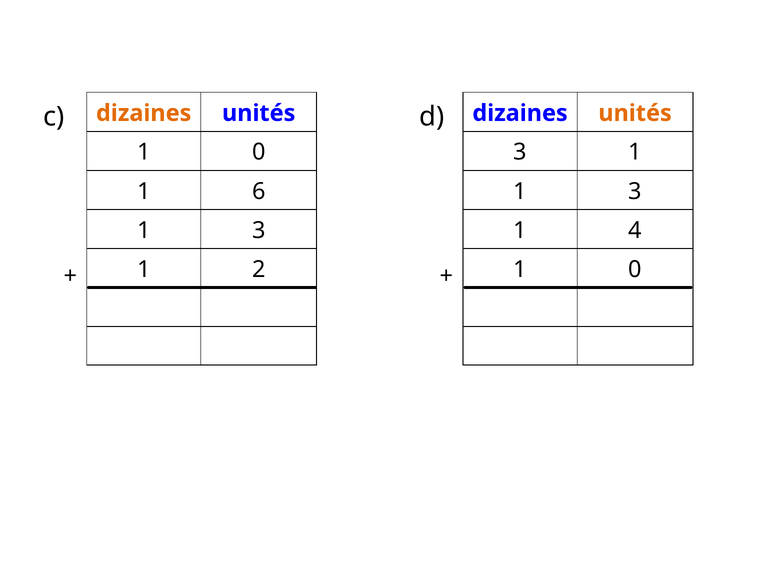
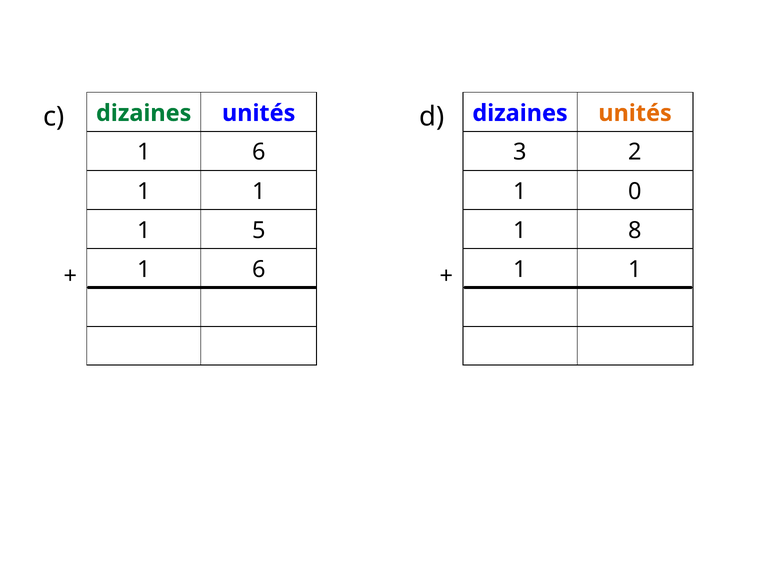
dizaines at (144, 113) colour: orange -> green
0 at (259, 152): 0 -> 6
1 at (635, 152): 1 -> 2
6 at (259, 191): 6 -> 1
3 at (635, 191): 3 -> 0
3 at (259, 231): 3 -> 5
4: 4 -> 8
2 at (259, 270): 2 -> 6
0 at (635, 270): 0 -> 1
